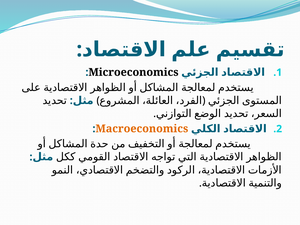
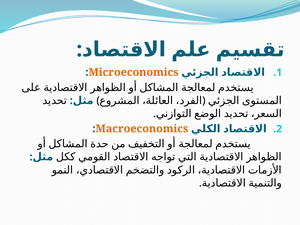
Microeconomics colour: black -> orange
